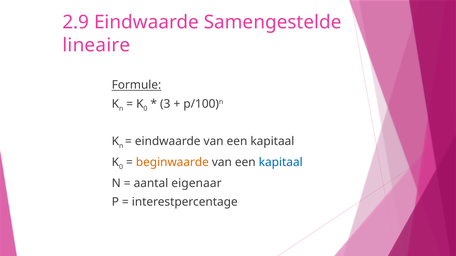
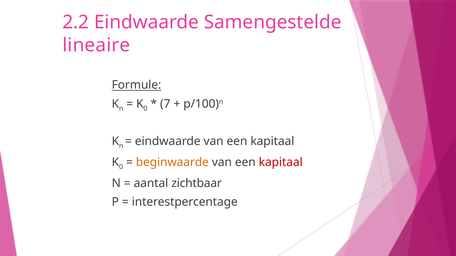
2.9: 2.9 -> 2.2
3: 3 -> 7
kapitaal at (281, 163) colour: blue -> red
eigenaar: eigenaar -> zichtbaar
